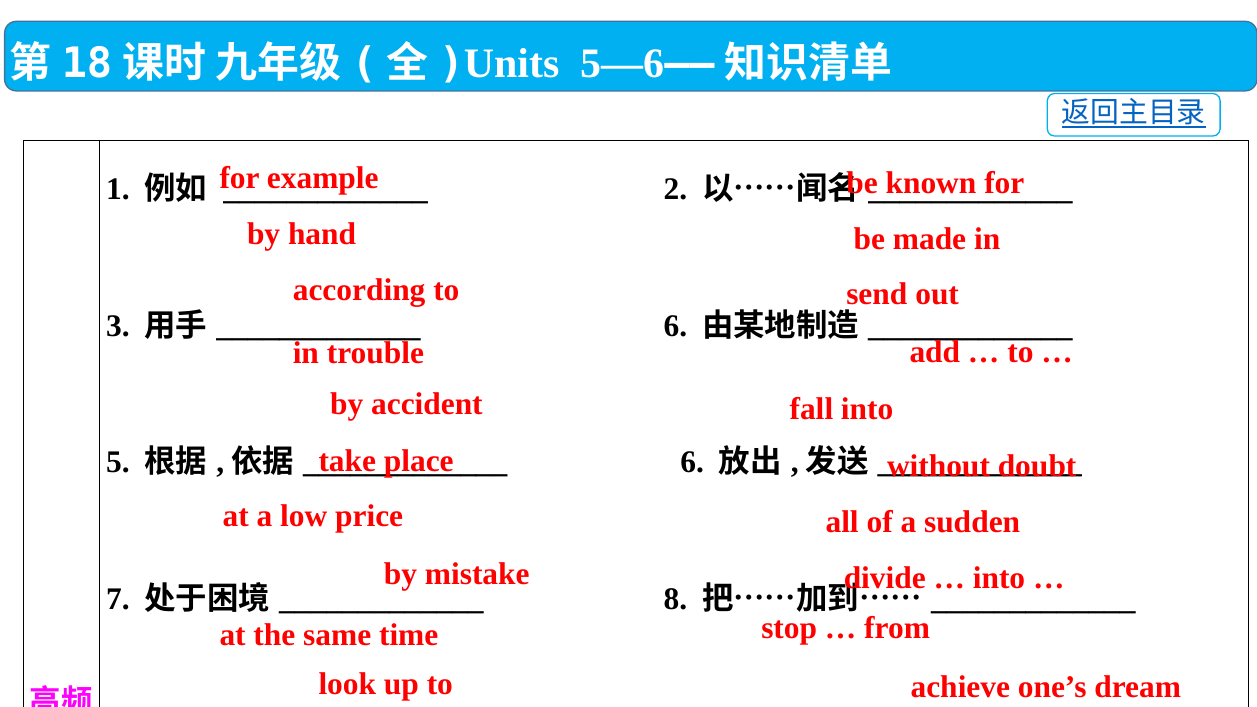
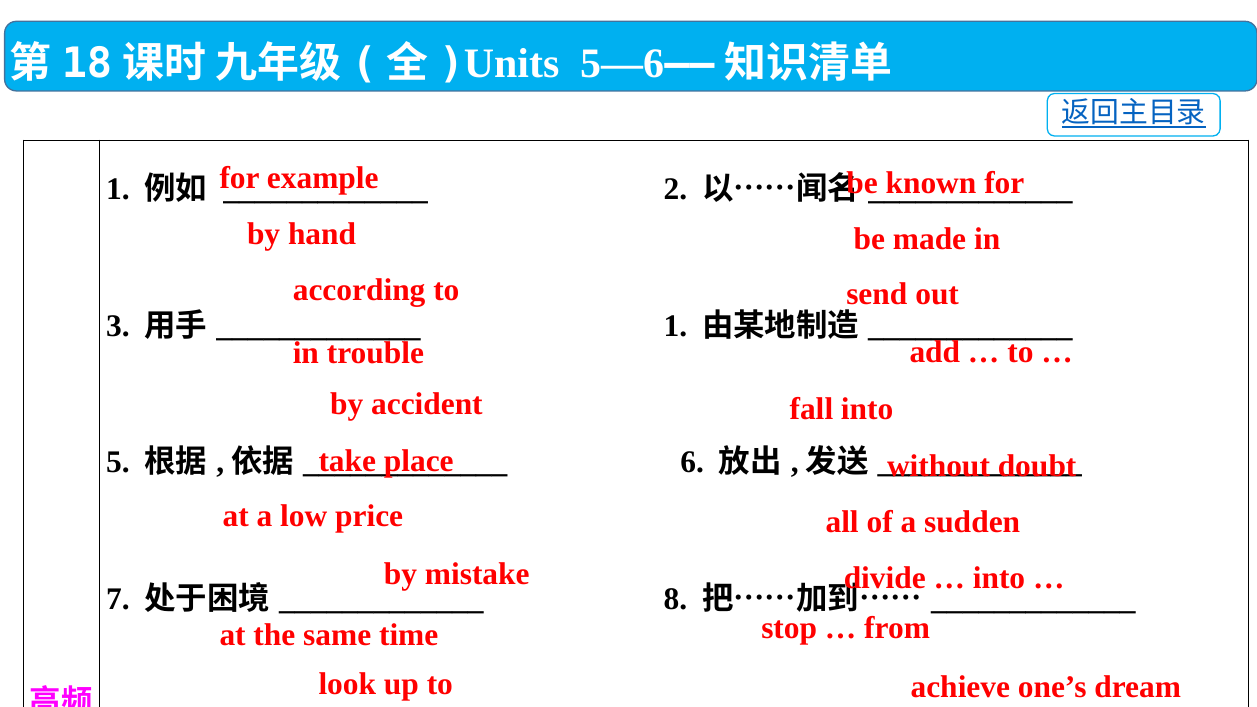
6 at (675, 326): 6 -> 1
